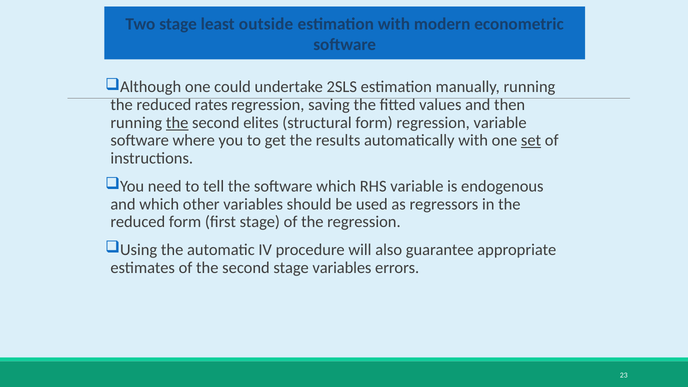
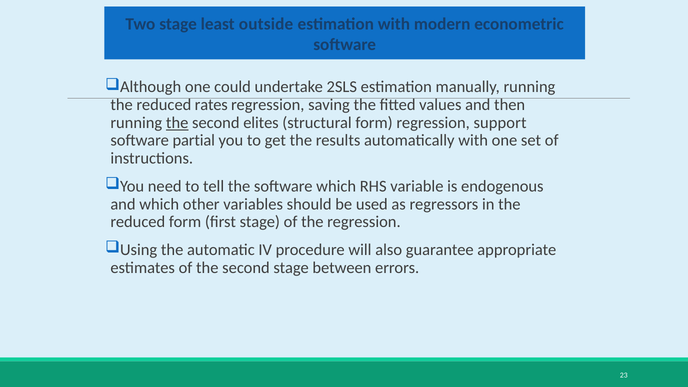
regression variable: variable -> support
where: where -> partial
set underline: present -> none
stage variables: variables -> between
